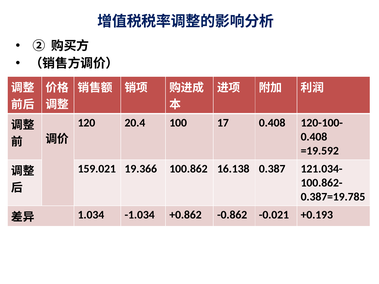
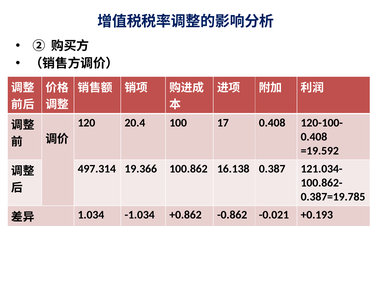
159.021: 159.021 -> 497.314
